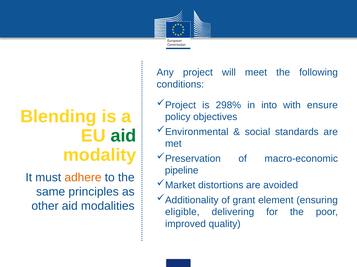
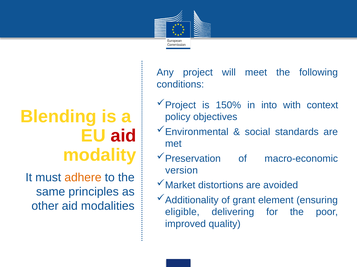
298%: 298% -> 150%
ensure: ensure -> context
aid at (123, 136) colour: green -> red
pipeline: pipeline -> version
